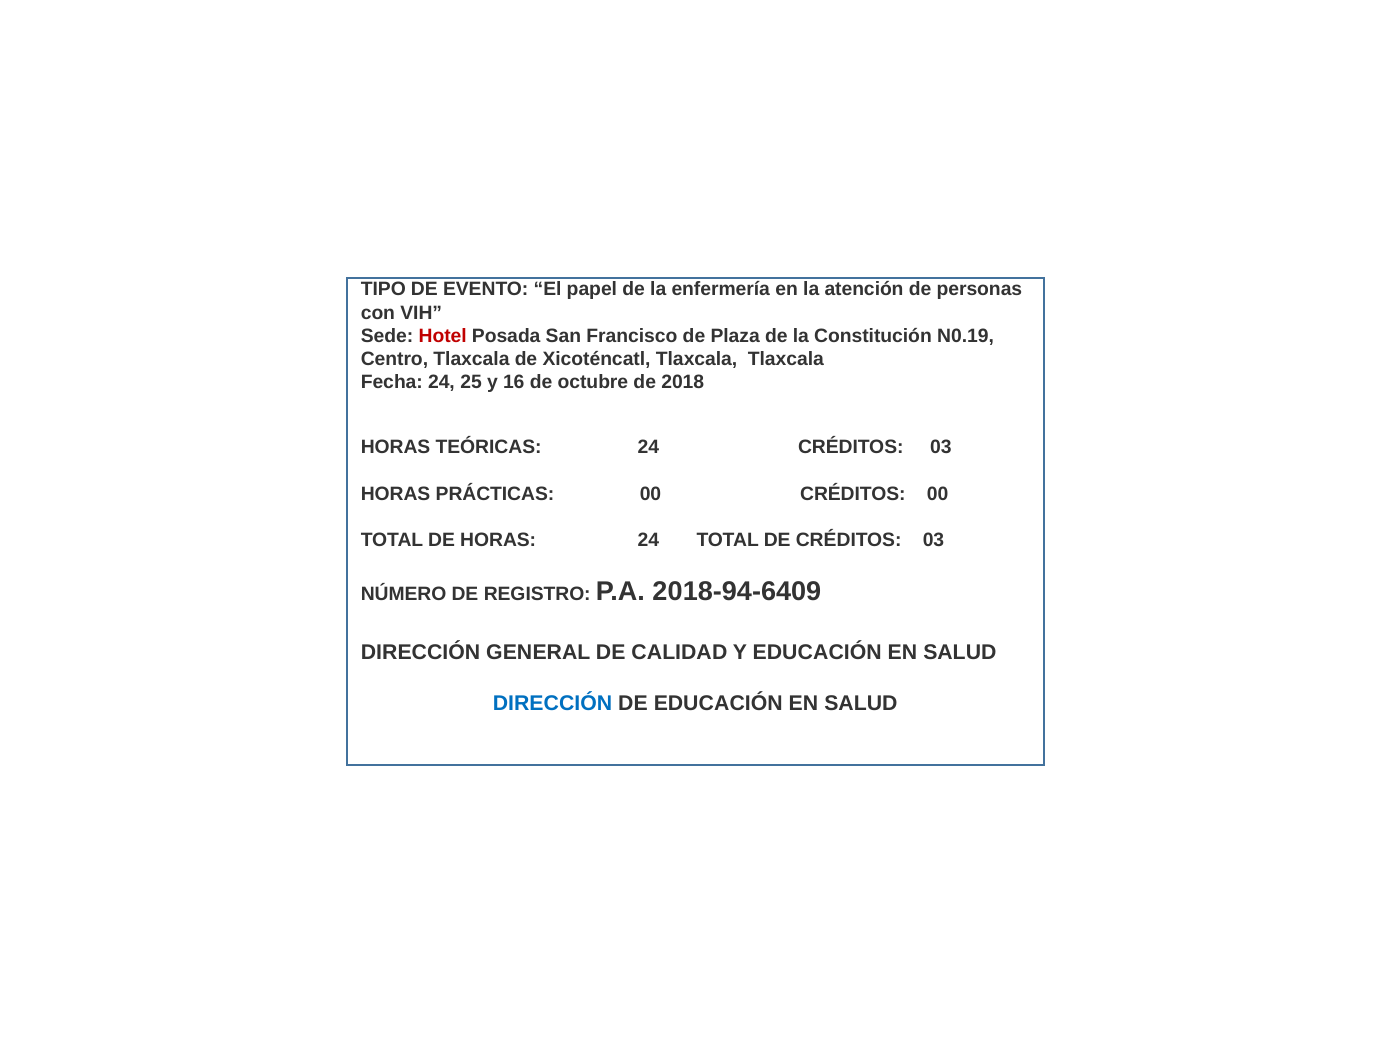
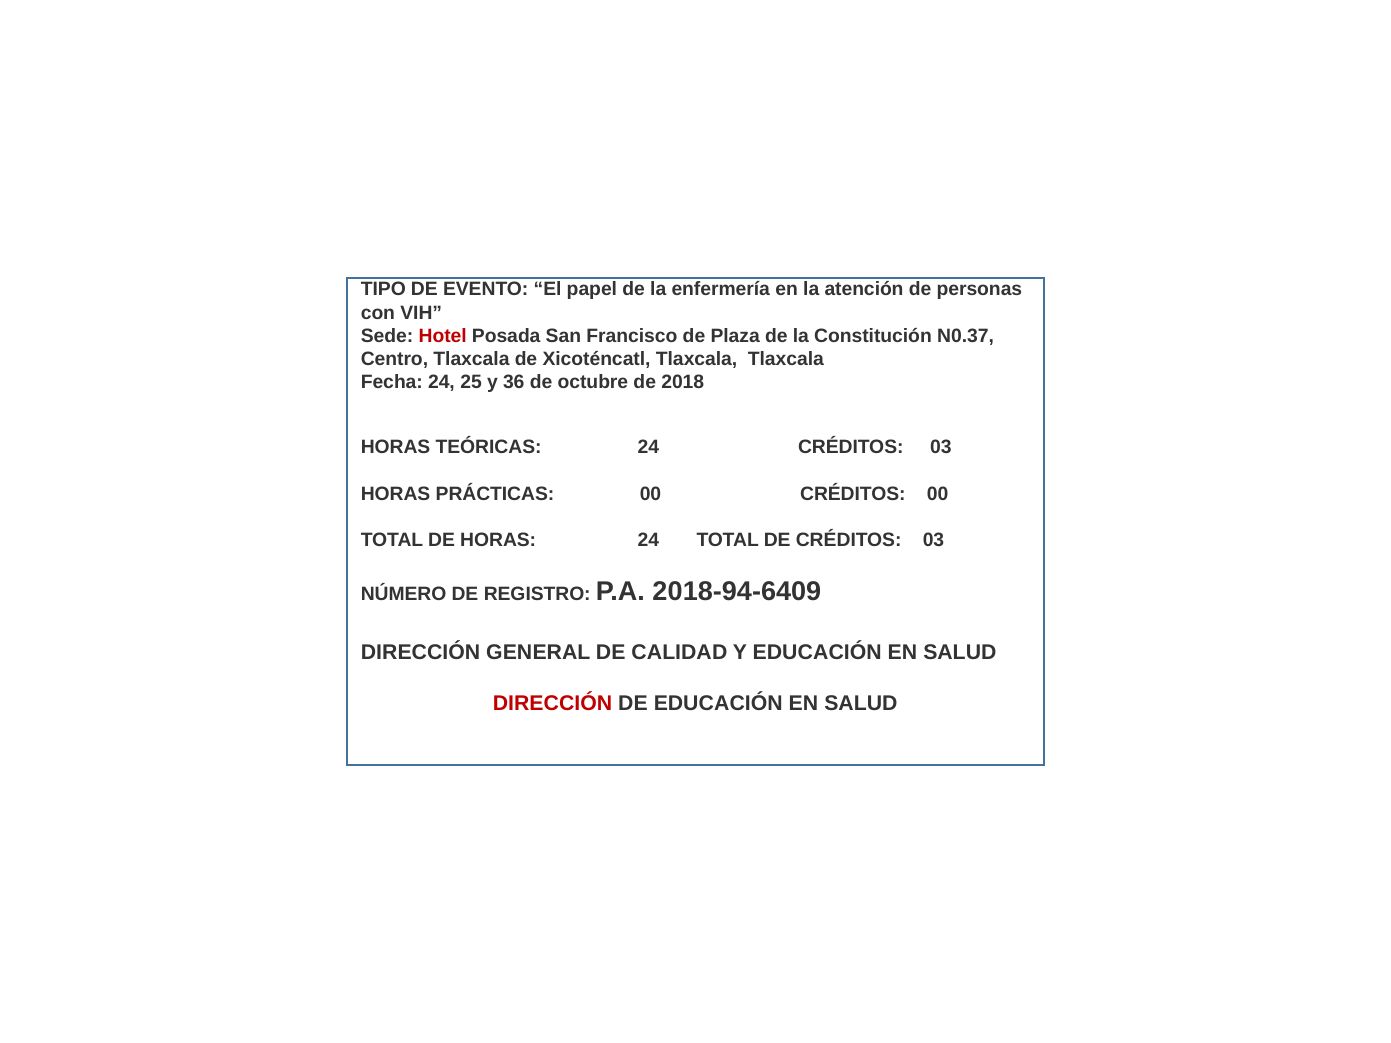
N0.19: N0.19 -> N0.37
16: 16 -> 36
DIRECCIÓN at (552, 704) colour: blue -> red
